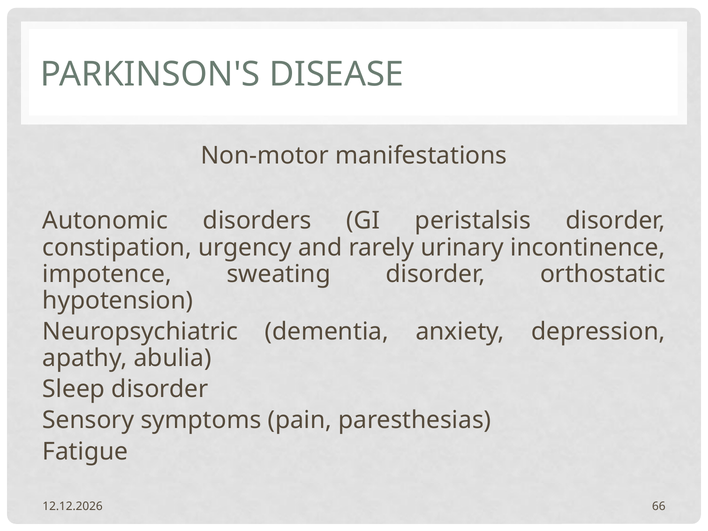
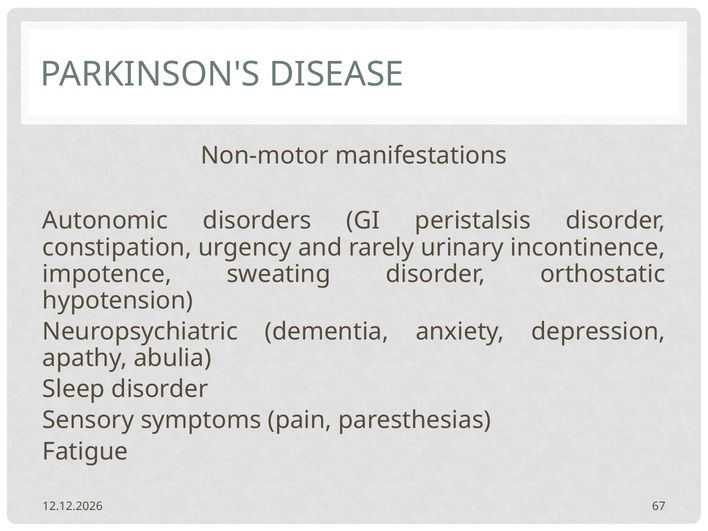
66: 66 -> 67
